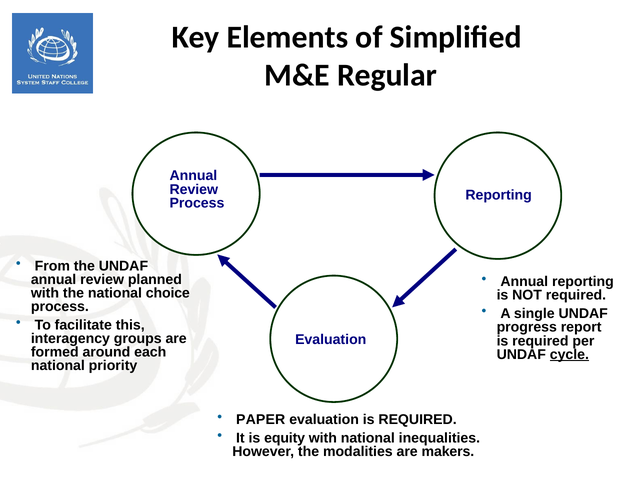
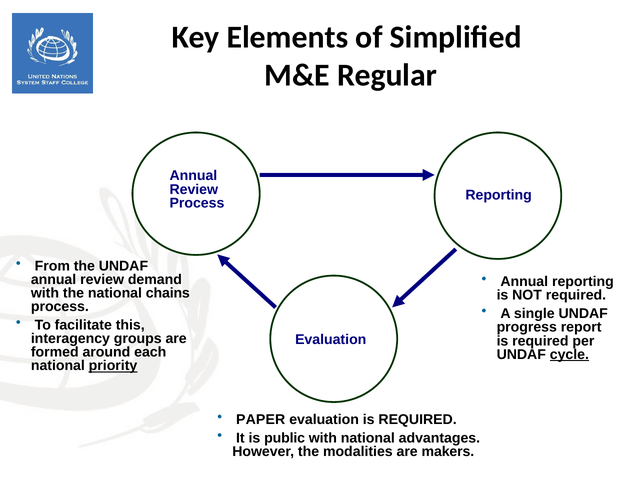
planned: planned -> demand
choice: choice -> chains
priority underline: none -> present
equity: equity -> public
inequalities: inequalities -> advantages
